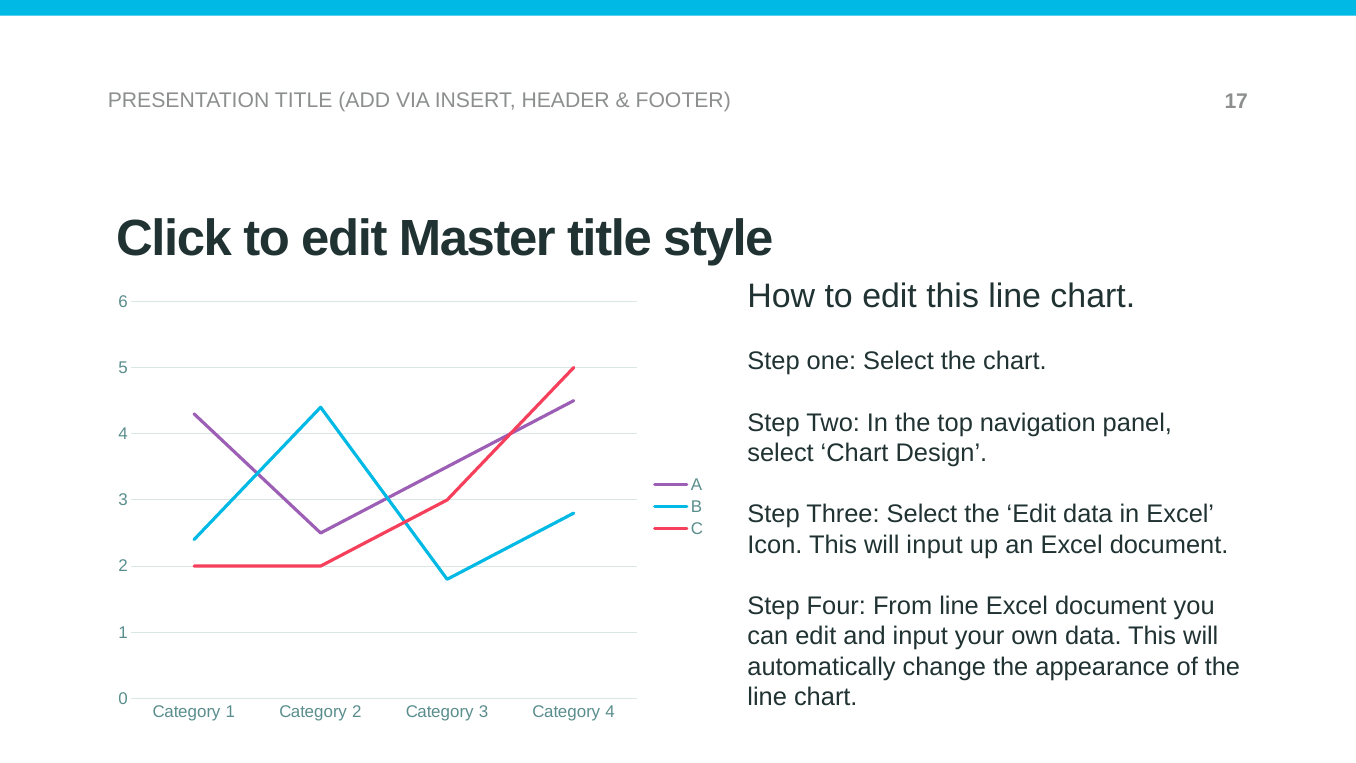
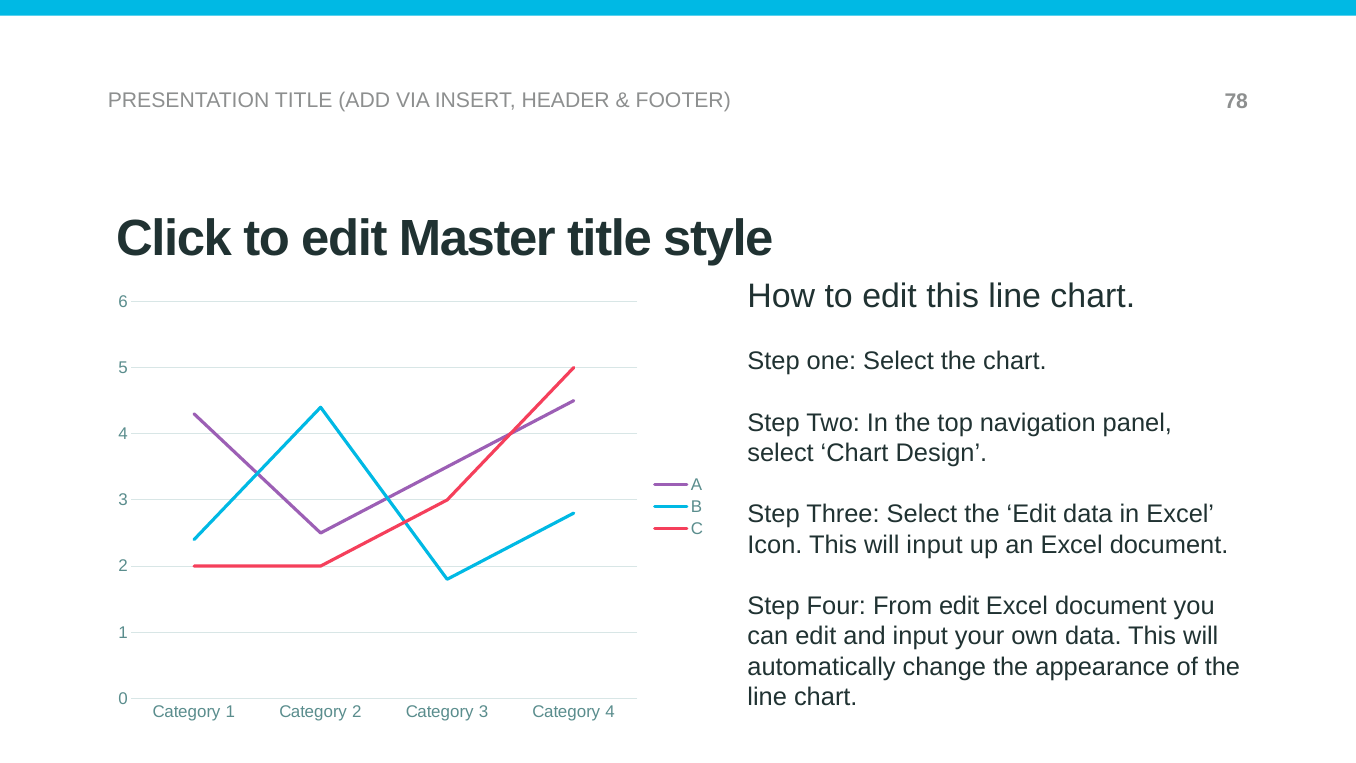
17: 17 -> 78
From line: line -> edit
